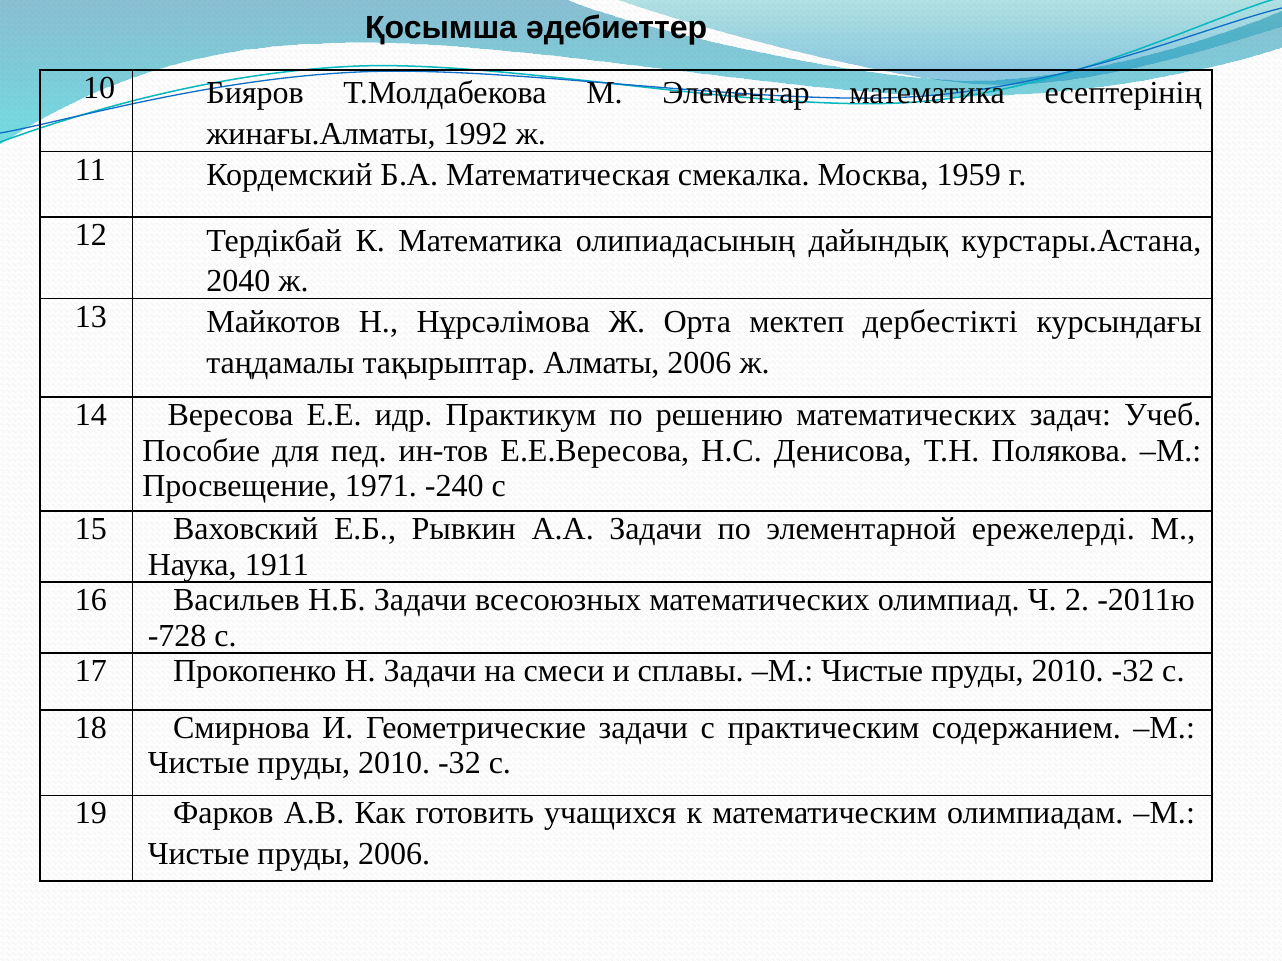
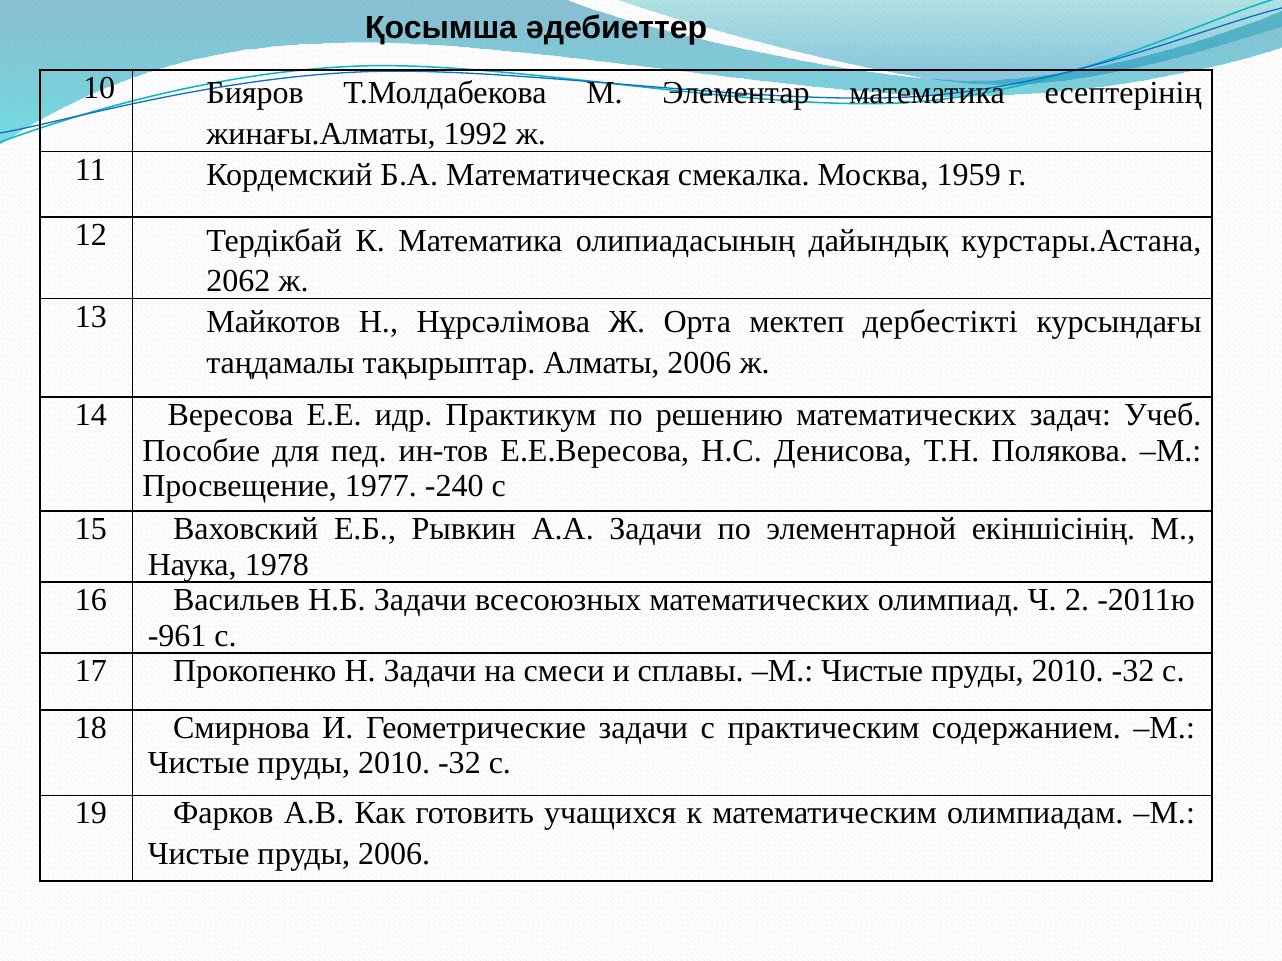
2040: 2040 -> 2062
1971: 1971 -> 1977
ережелерді: ережелерді -> екіншісінің
1911: 1911 -> 1978
-728: -728 -> -961
